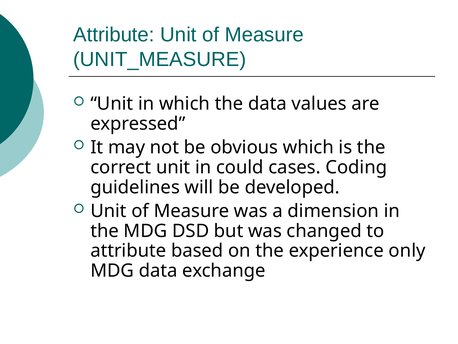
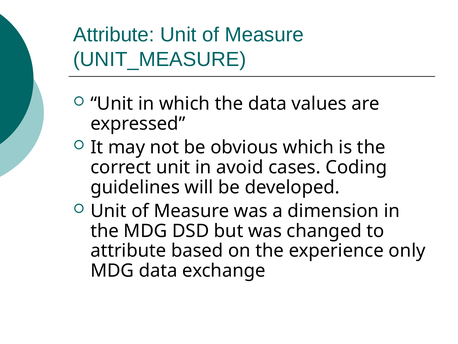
could: could -> avoid
